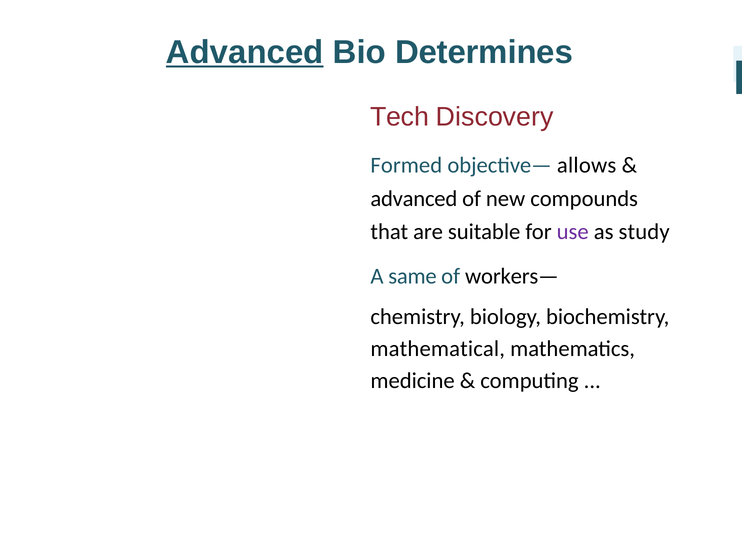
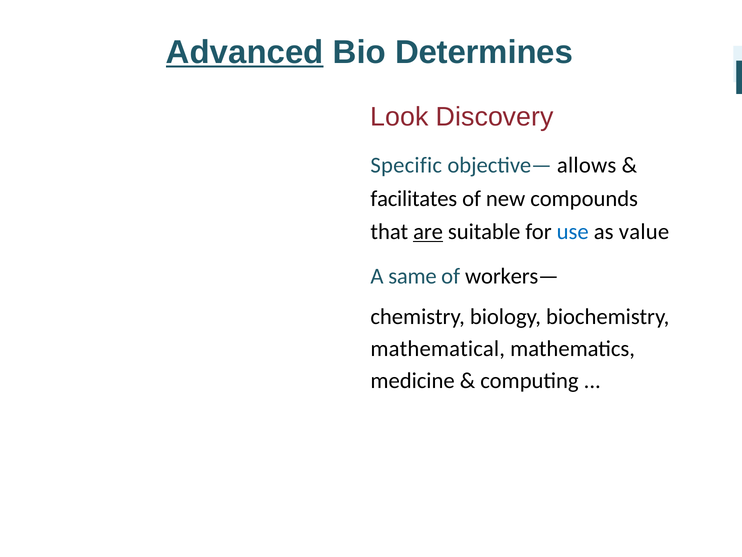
Tech: Tech -> Look
Formed: Formed -> Specific
advanced at (414, 198): advanced -> facilitates
are underline: none -> present
use colour: purple -> blue
study: study -> value
